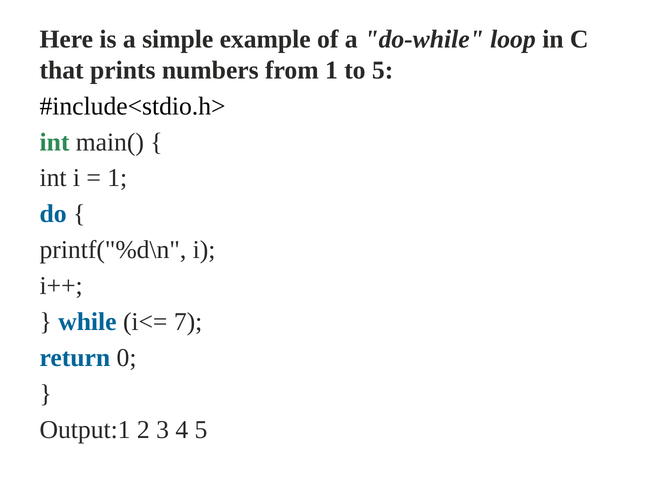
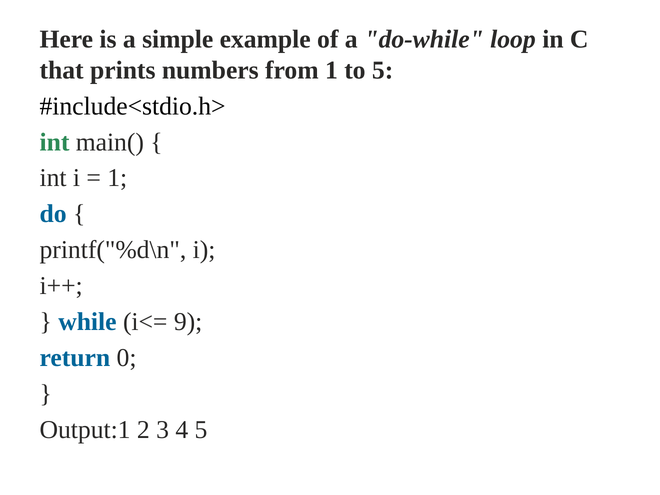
7: 7 -> 9
